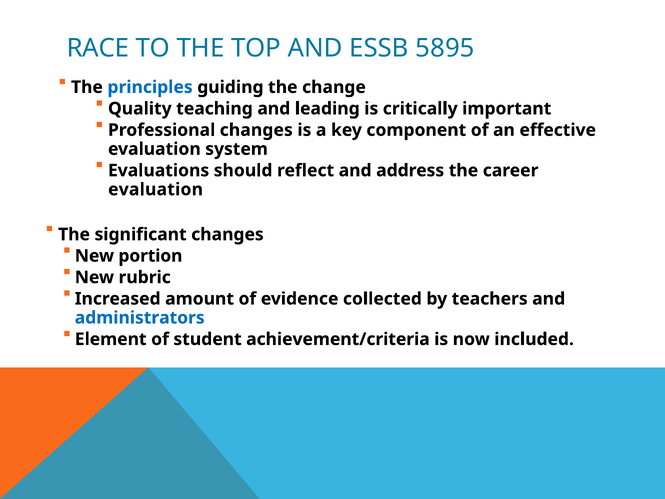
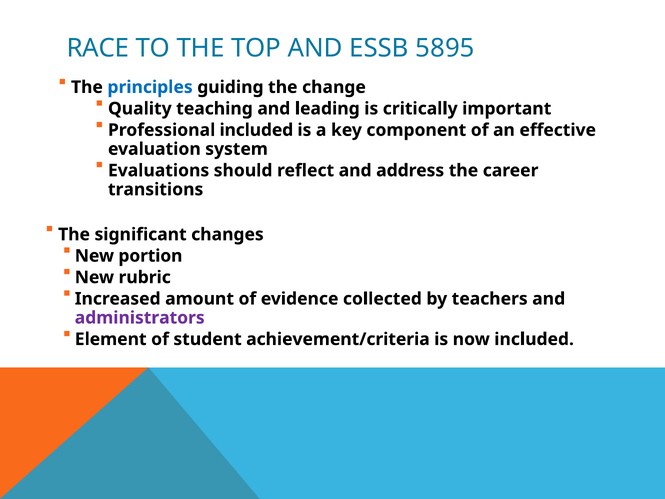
Professional changes: changes -> included
evaluation at (156, 189): evaluation -> transitions
administrators colour: blue -> purple
